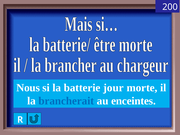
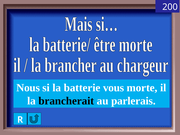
jour: jour -> vous
brancherait colour: blue -> black
enceintes: enceintes -> parlerais
